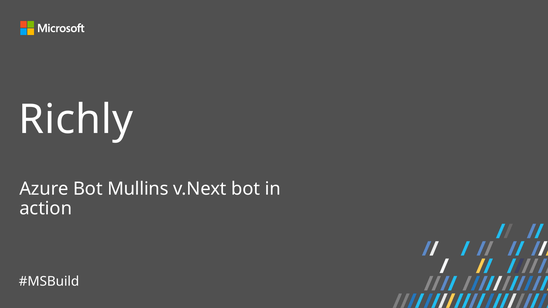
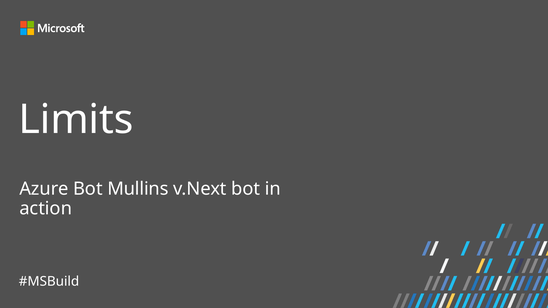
Richly: Richly -> Limits
